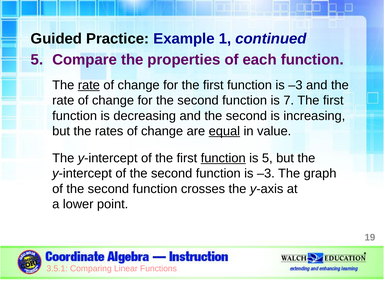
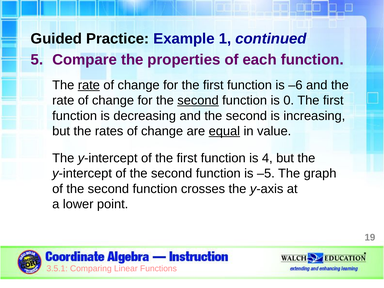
first function is –3: –3 -> –6
second at (198, 100) underline: none -> present
7: 7 -> 0
function at (223, 158) underline: present -> none
is 5: 5 -> 4
second function is –3: –3 -> –5
